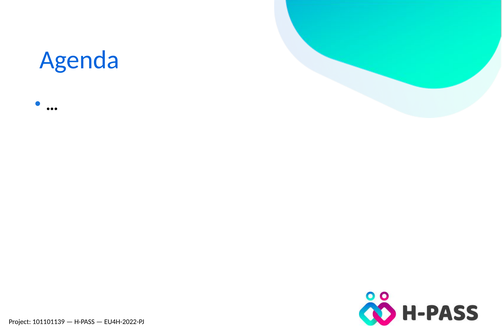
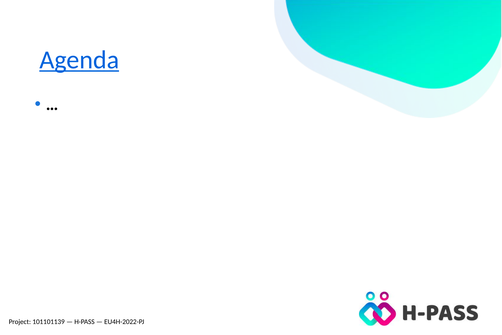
Agenda underline: none -> present
